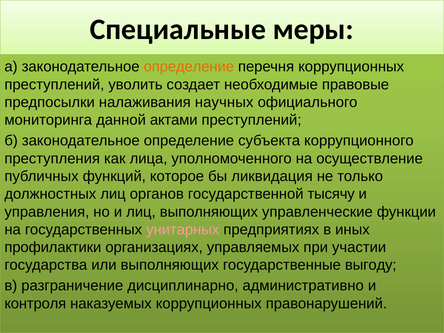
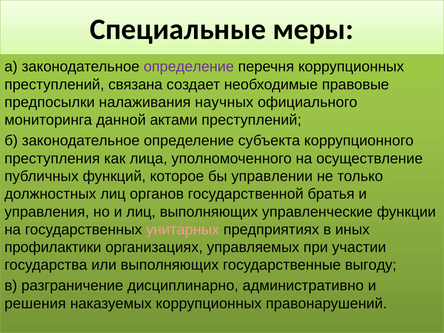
определение at (189, 67) colour: orange -> purple
уволить: уволить -> связана
ликвидация: ликвидация -> управлении
тысячу: тысячу -> братья
контроля: контроля -> решения
